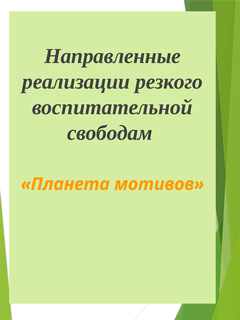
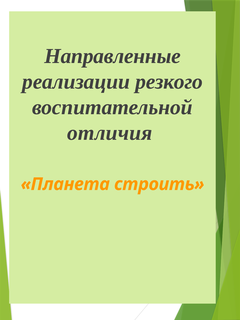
свободам: свободам -> отличия
мотивов: мотивов -> строить
